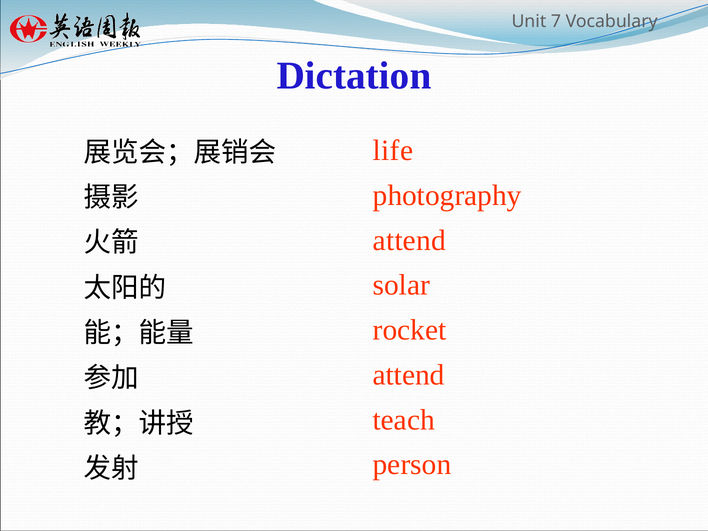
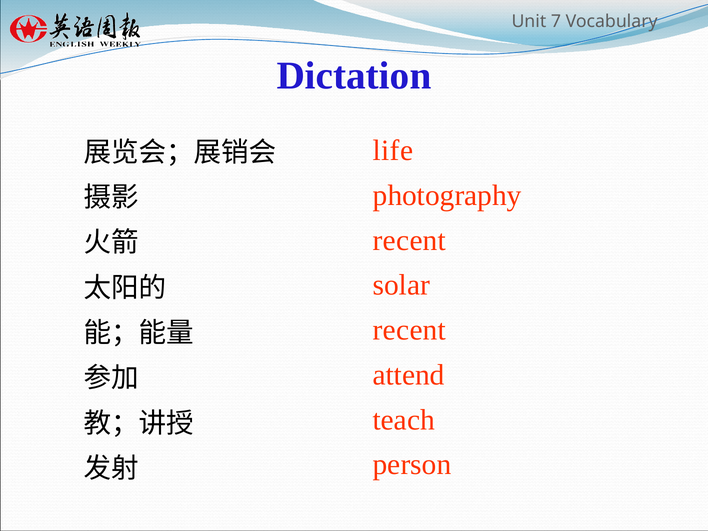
attend at (409, 240): attend -> recent
rocket at (410, 330): rocket -> recent
